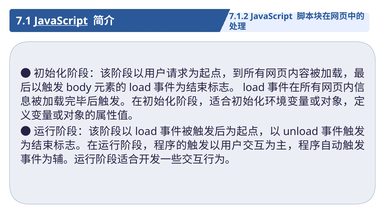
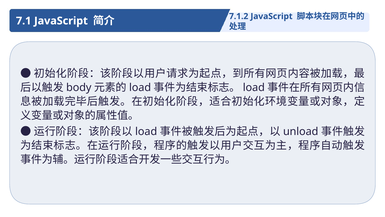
JavaScript at (61, 21) underline: present -> none
